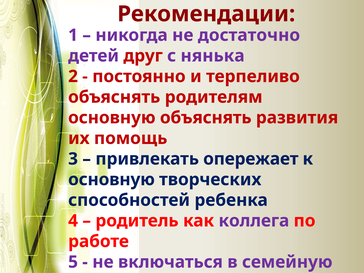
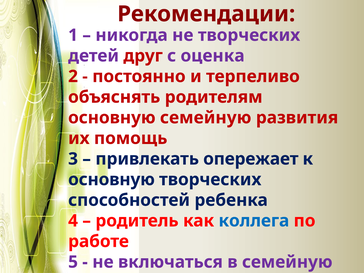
не достаточно: достаточно -> творческих
нянька: нянька -> оценка
основную объяснять: объяснять -> семейную
коллега colour: purple -> blue
